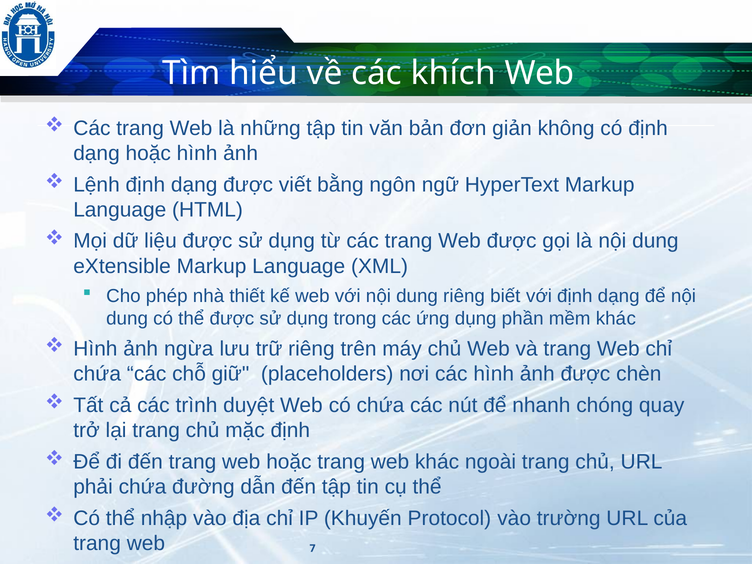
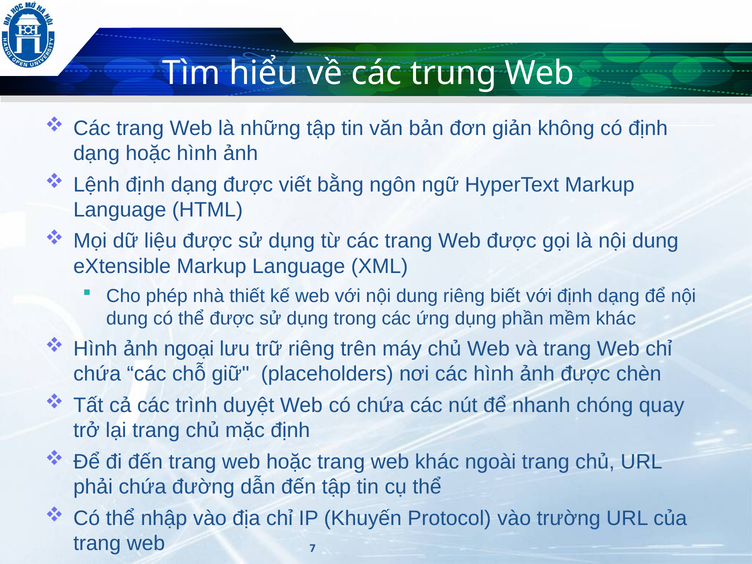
khích: khích -> trung
ngừa: ngừa -> ngoại
